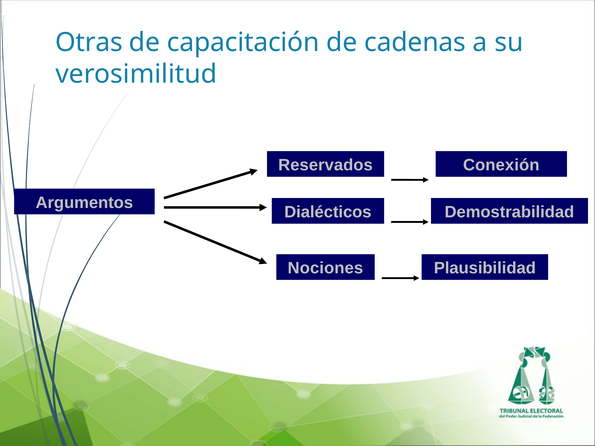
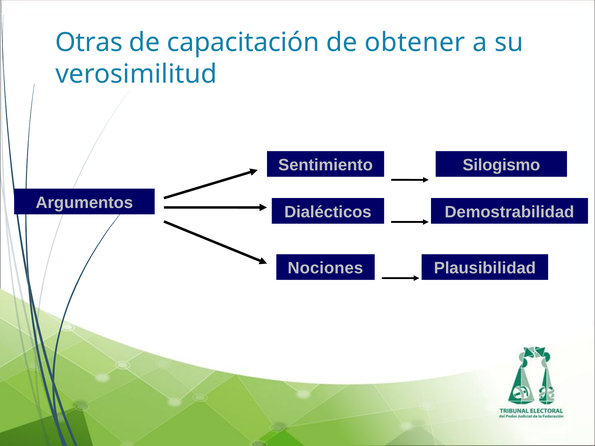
cadenas: cadenas -> obtener
Reservados: Reservados -> Sentimiento
Conexión: Conexión -> Silogismo
